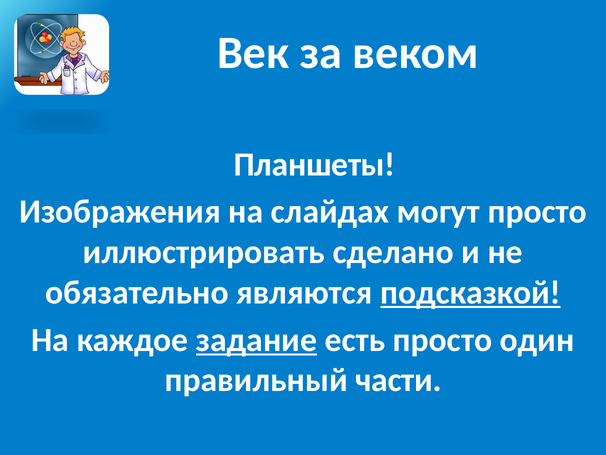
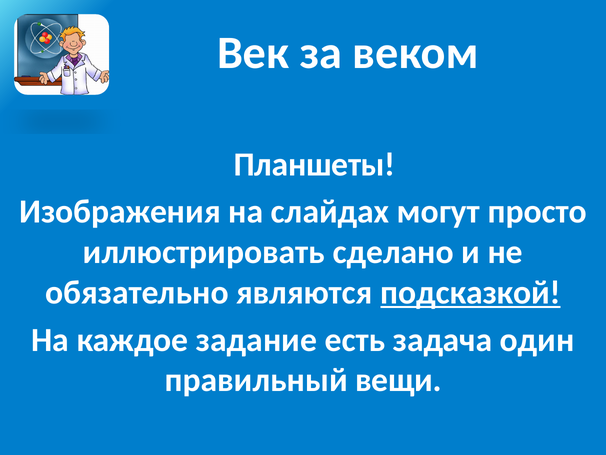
задание underline: present -> none
есть просто: просто -> задача
части: части -> вещи
